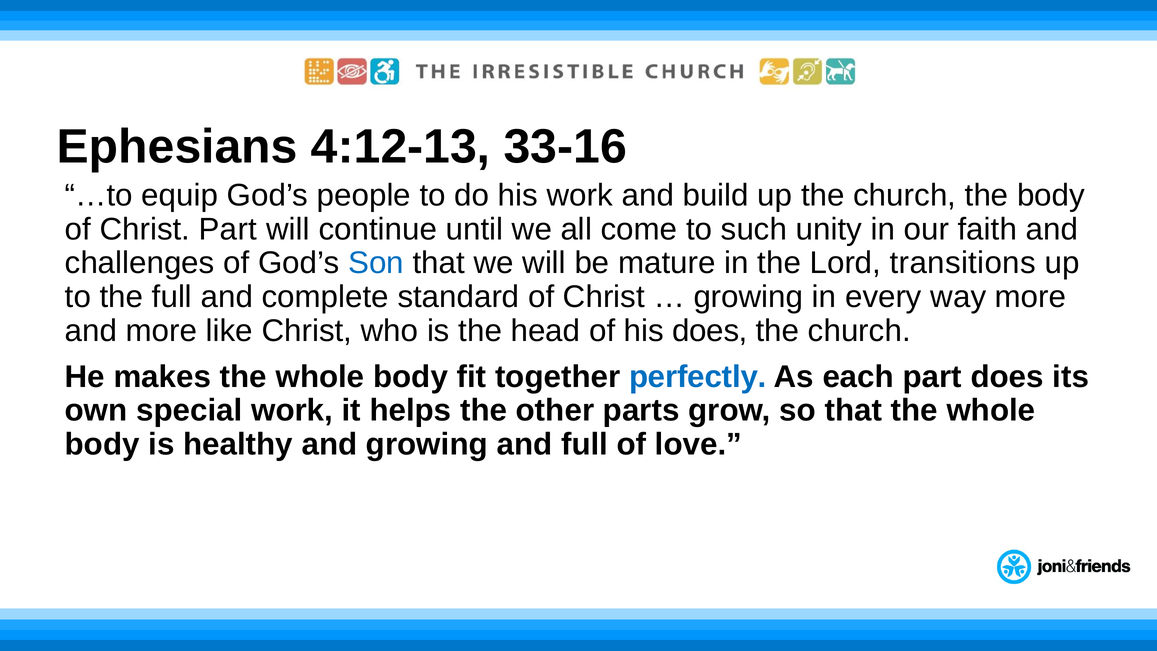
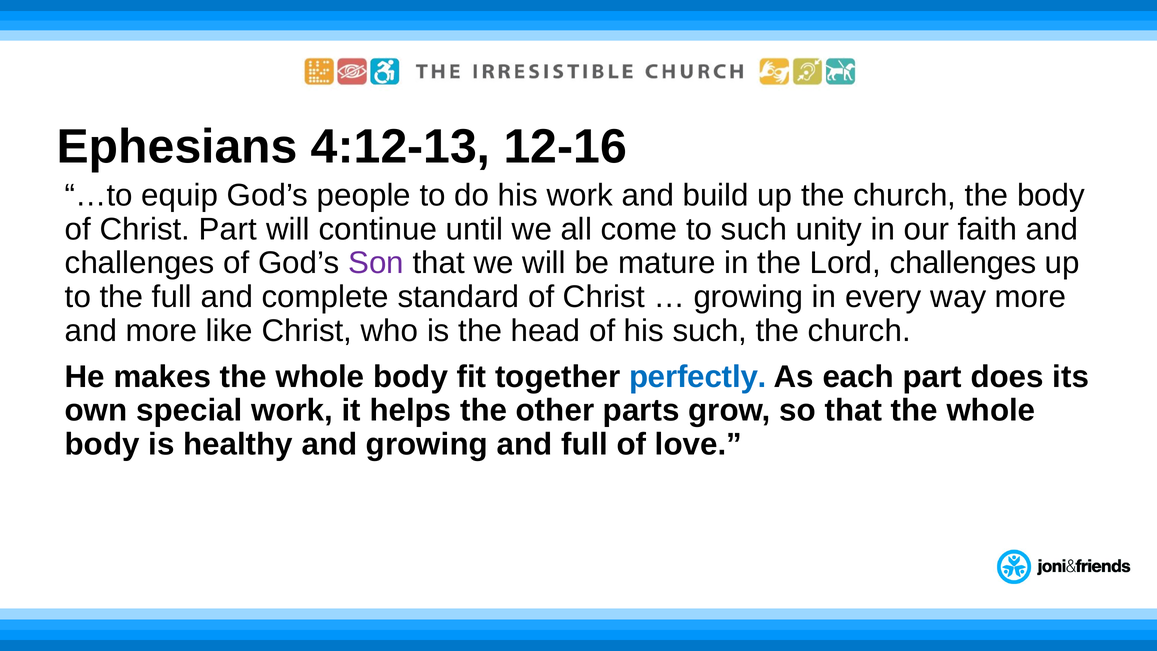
33-16: 33-16 -> 12-16
Son colour: blue -> purple
Lord transitions: transitions -> challenges
his does: does -> such
